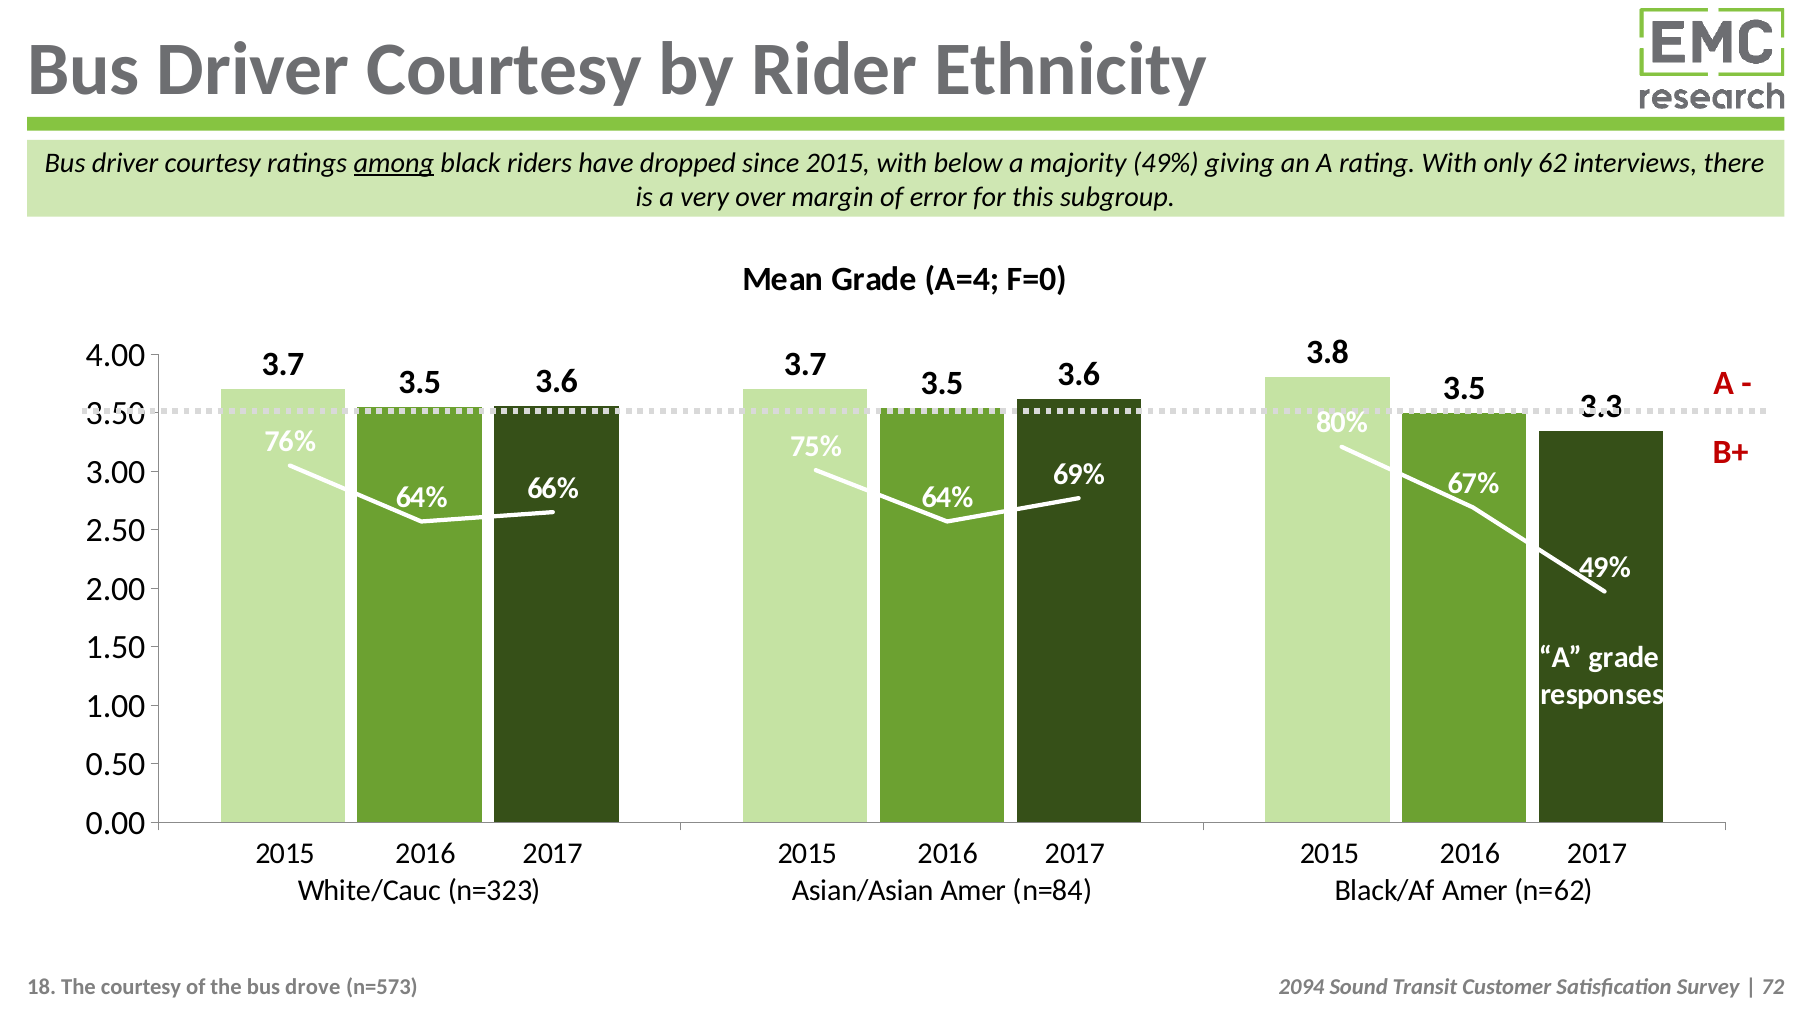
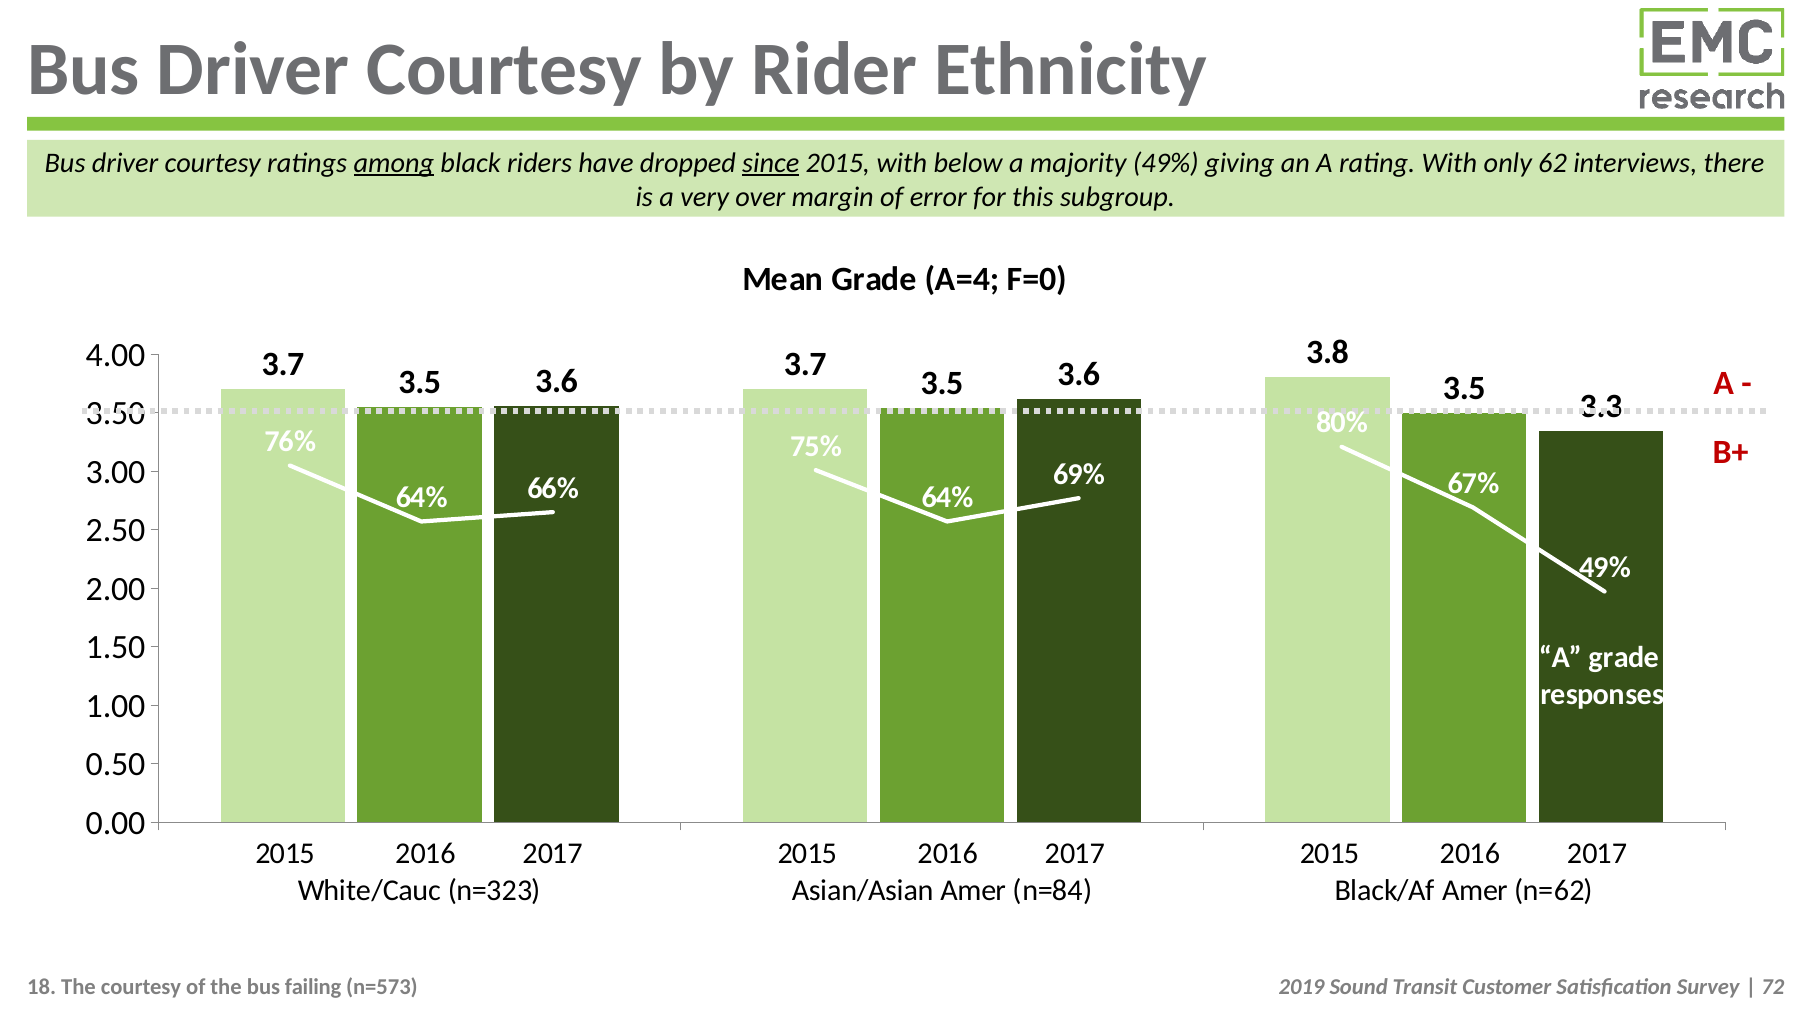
since underline: none -> present
2094: 2094 -> 2019
drove: drove -> failing
